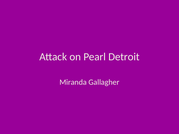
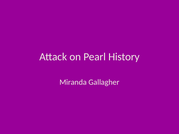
Detroit: Detroit -> History
